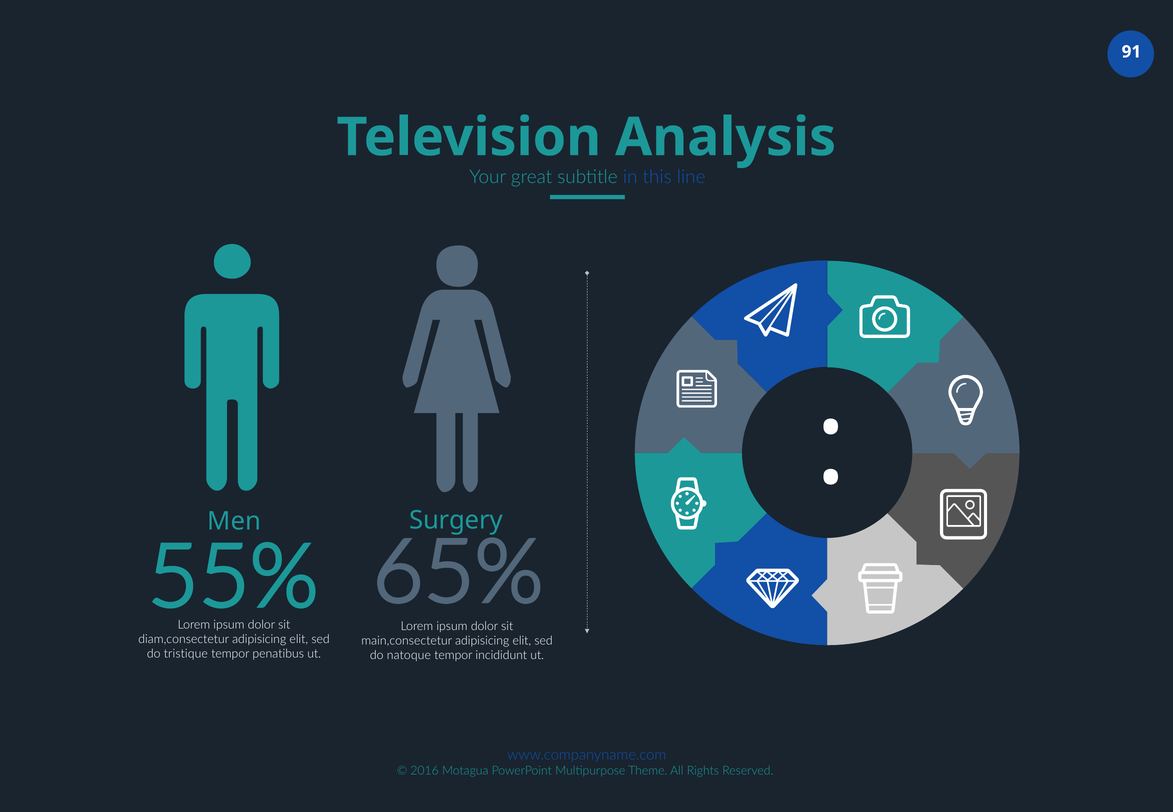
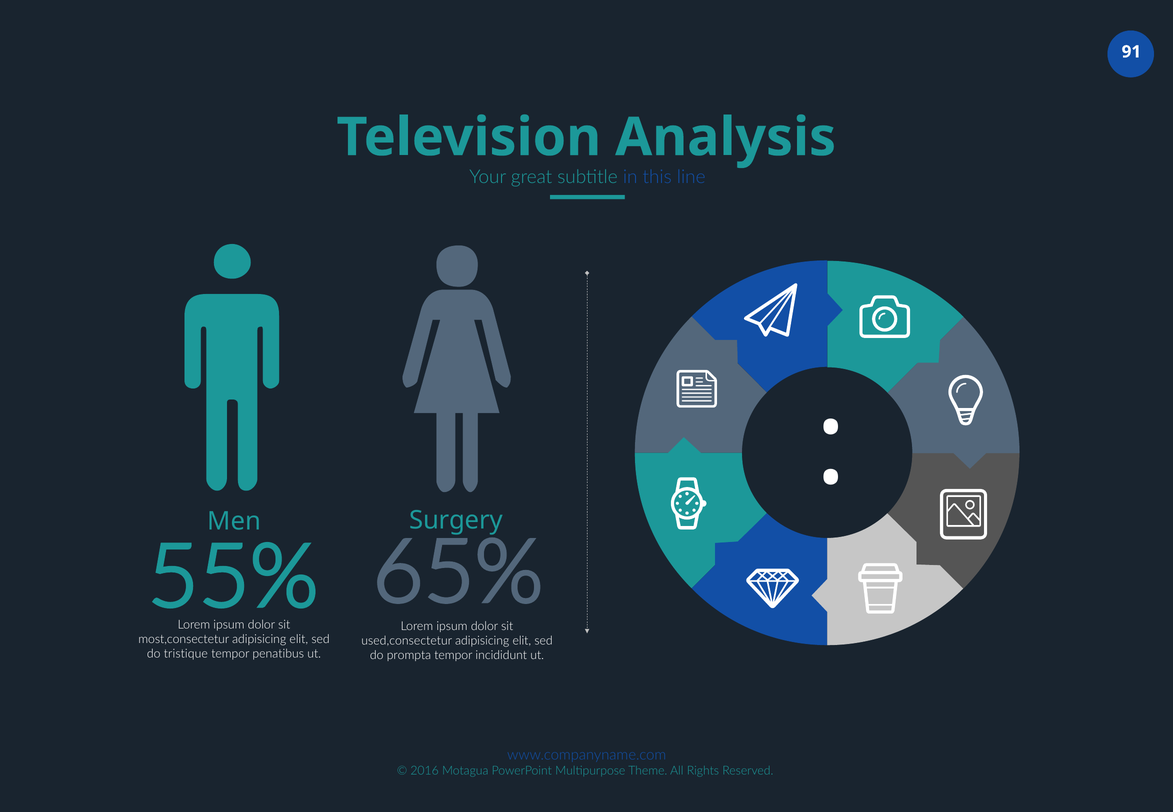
diam,consectetur: diam,consectetur -> most,consectetur
main,consectetur: main,consectetur -> used,consectetur
natoque: natoque -> prompta
